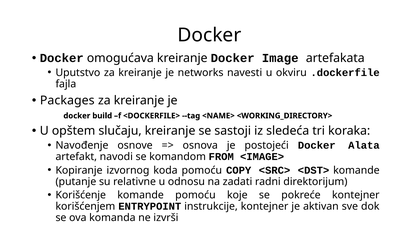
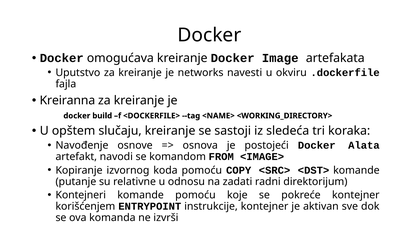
Packages: Packages -> Kreiranna
Korišćenje: Korišćenje -> Kontejneri
